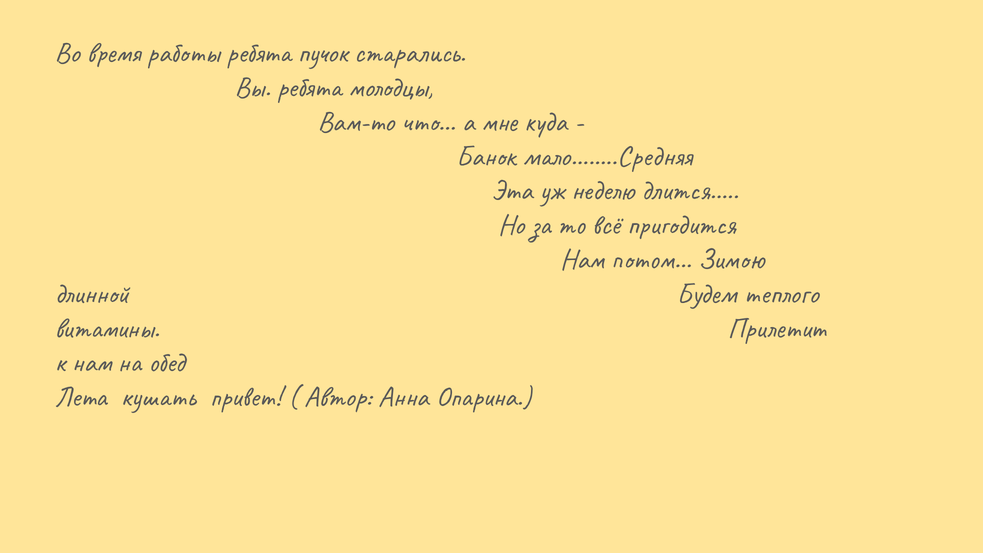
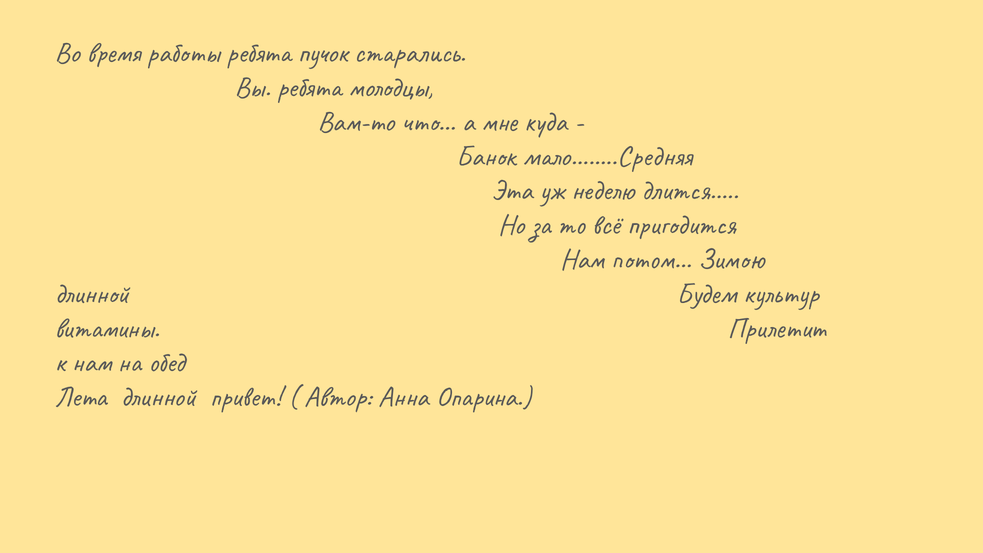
теплого: теплого -> культур
Лета кушать: кушать -> длинной
